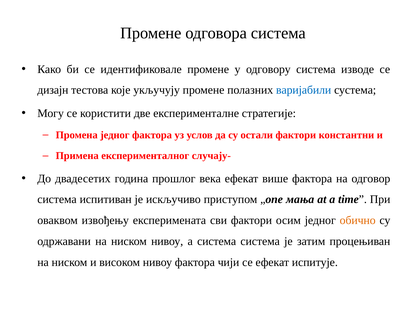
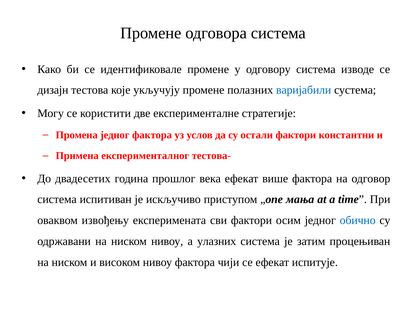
случају-: случају- -> тестова-
обично colour: orange -> blue
а система: система -> улазних
